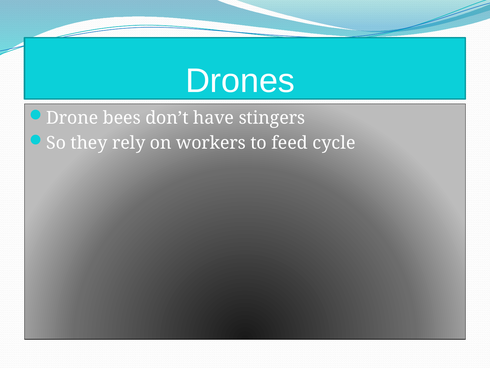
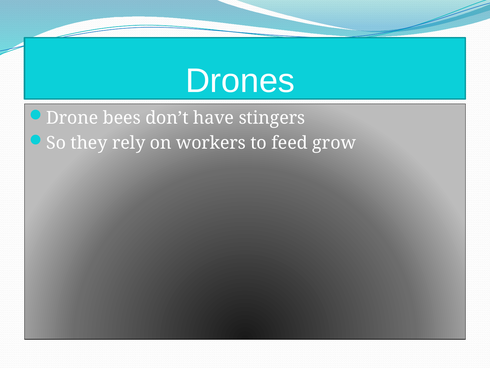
cycle: cycle -> grow
